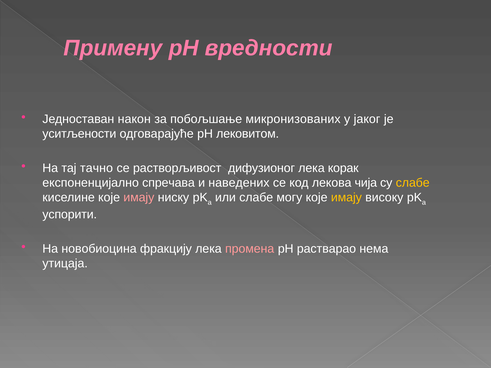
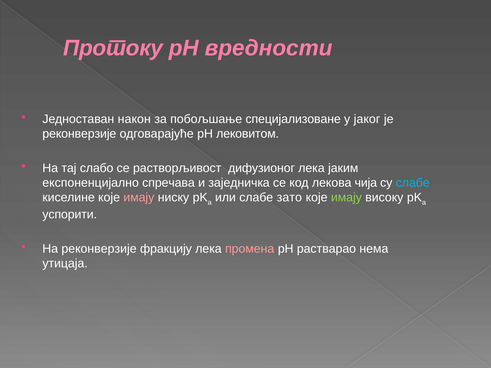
Примену: Примену -> Протоку
микронизованих: микронизованих -> специјализоване
уситљености at (79, 134): уситљености -> реконверзије
тачно: тачно -> слабо
корак: корак -> јаким
наведених: наведених -> заједничка
слабе at (413, 183) colour: yellow -> light blue
могу: могу -> зато
имају at (346, 198) colour: yellow -> light green
На новобиоцина: новобиоцина -> реконверзије
